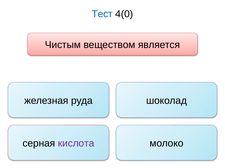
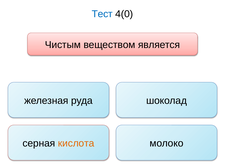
кислота colour: purple -> orange
